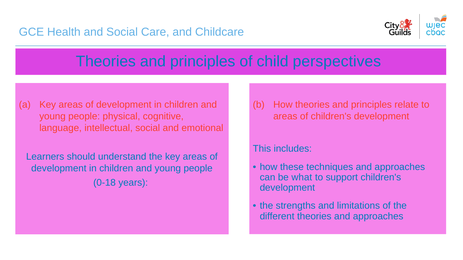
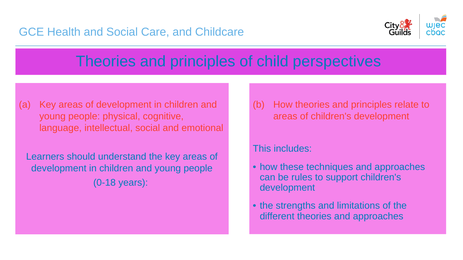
what: what -> rules
